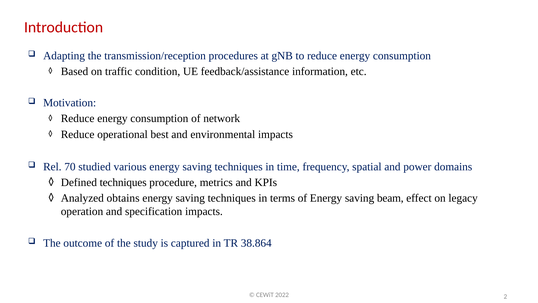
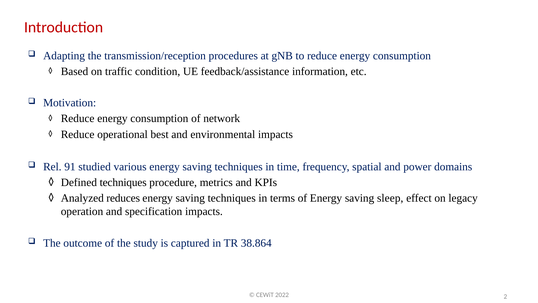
70: 70 -> 91
obtains: obtains -> reduces
beam: beam -> sleep
